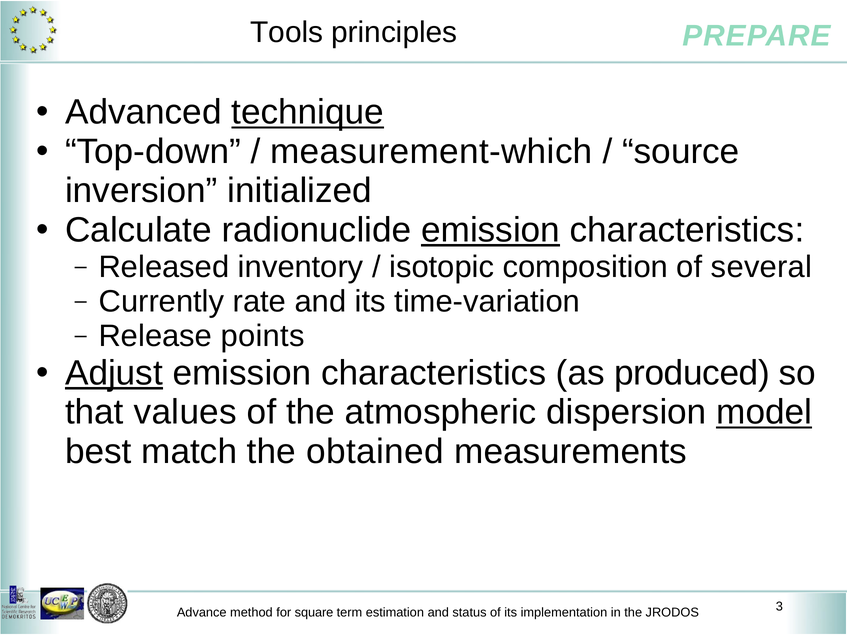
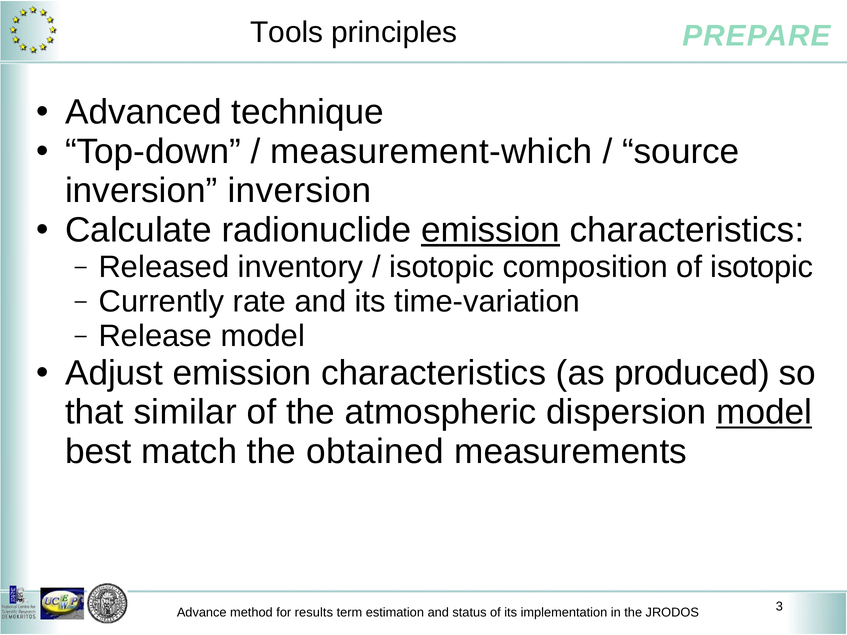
technique underline: present -> none
inversion initialized: initialized -> inversion
of several: several -> isotopic
Release points: points -> model
Adjust underline: present -> none
values: values -> similar
square: square -> results
